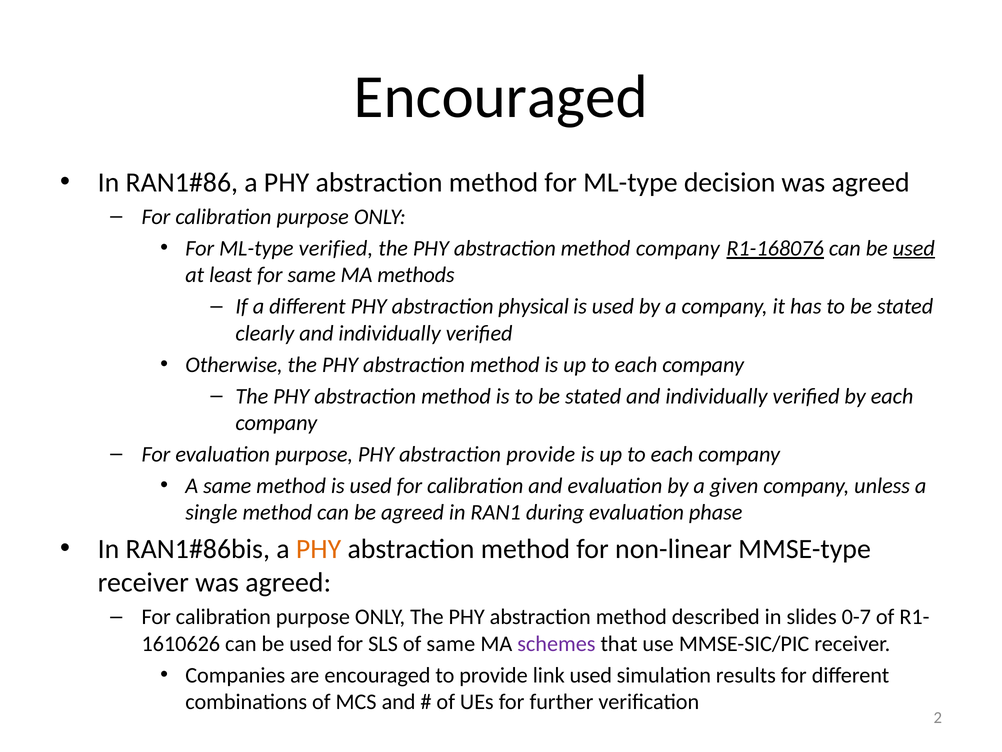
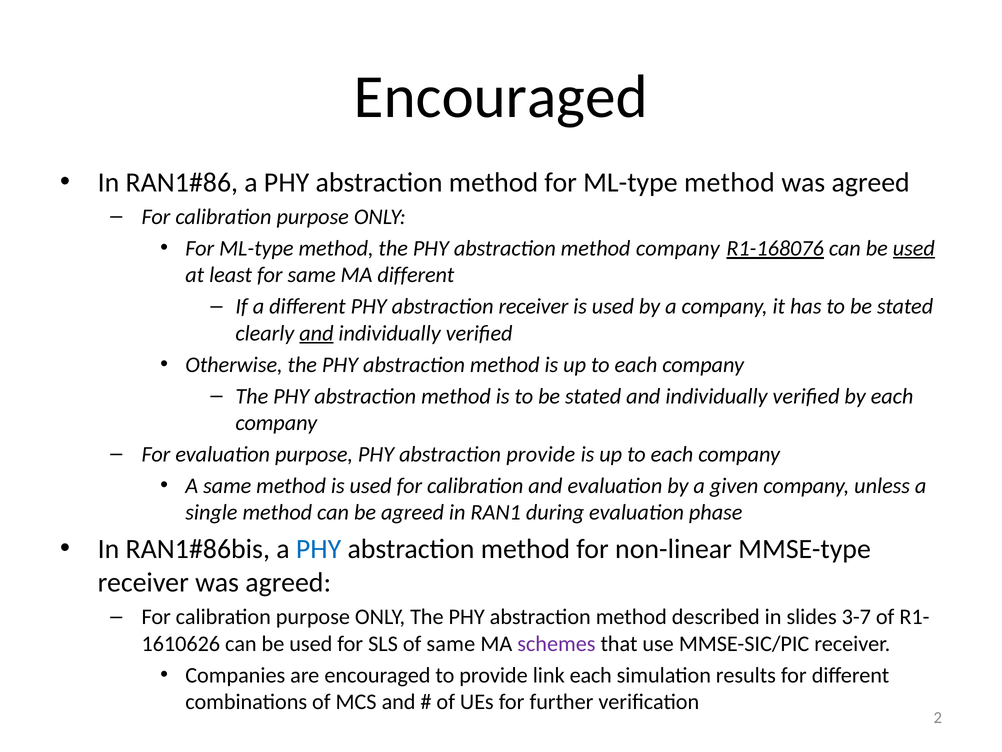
method for ML-type decision: decision -> method
verified at (336, 248): verified -> method
MA methods: methods -> different
abstraction physical: physical -> receiver
and at (316, 333) underline: none -> present
PHY at (319, 549) colour: orange -> blue
0-7: 0-7 -> 3-7
link used: used -> each
